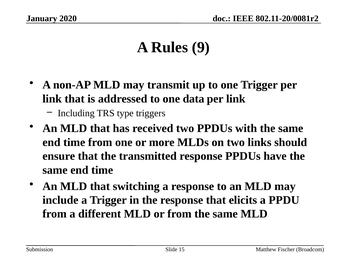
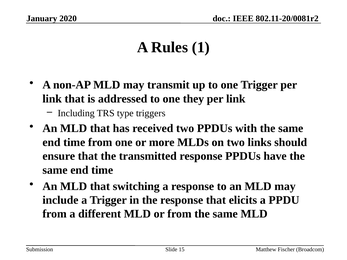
9: 9 -> 1
data: data -> they
